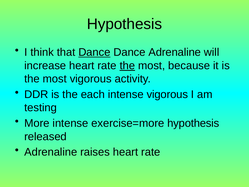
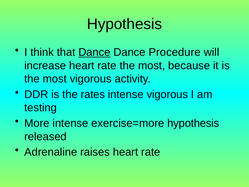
Dance Adrenaline: Adrenaline -> Procedure
the at (127, 66) underline: present -> none
each: each -> rates
